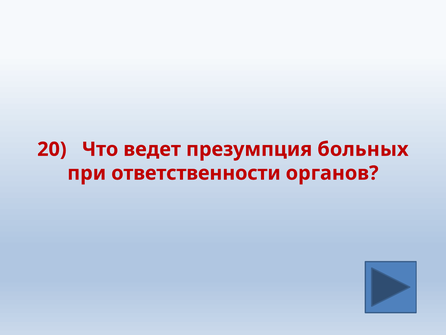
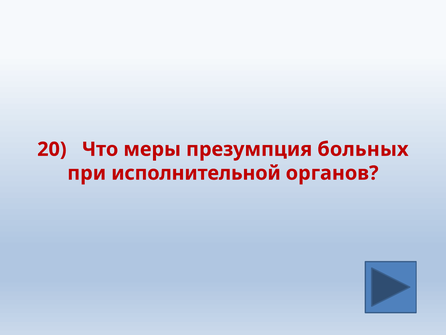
ведет: ведет -> меры
ответственности: ответственности -> исполнительной
